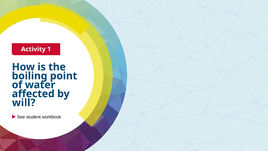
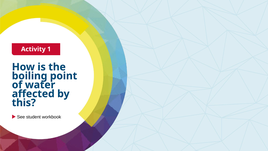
will: will -> this
